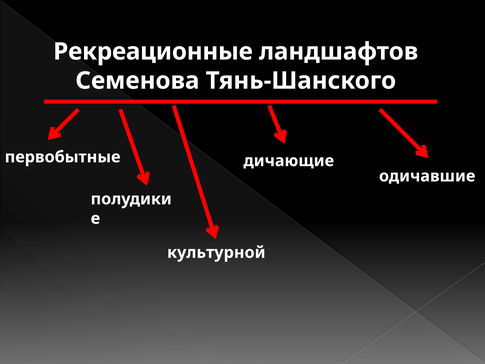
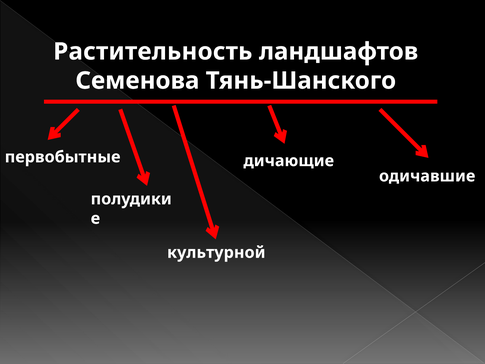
Рекреационные: Рекреационные -> Растительность
